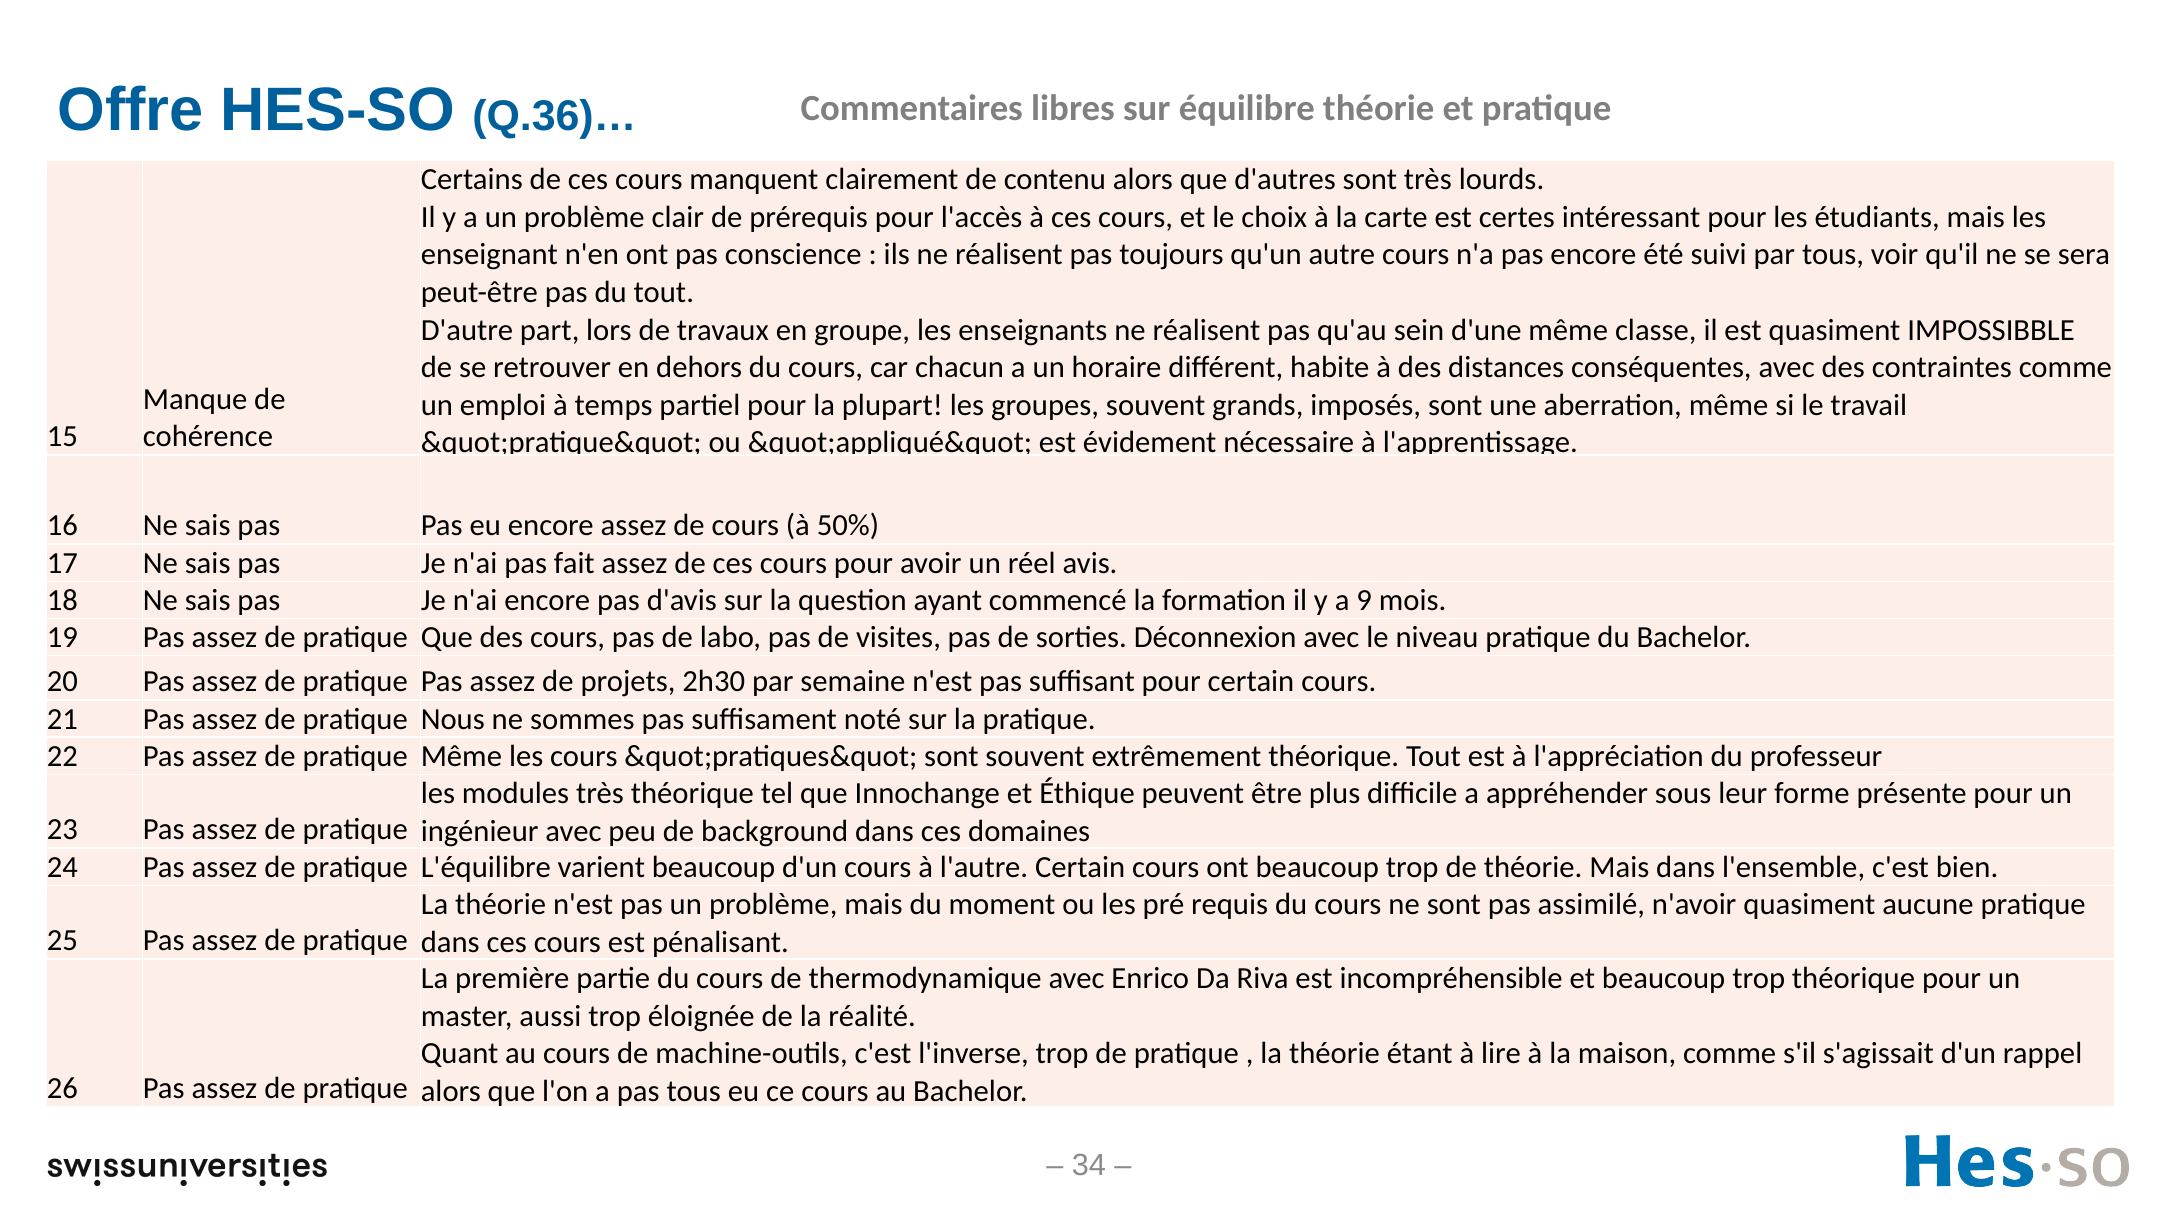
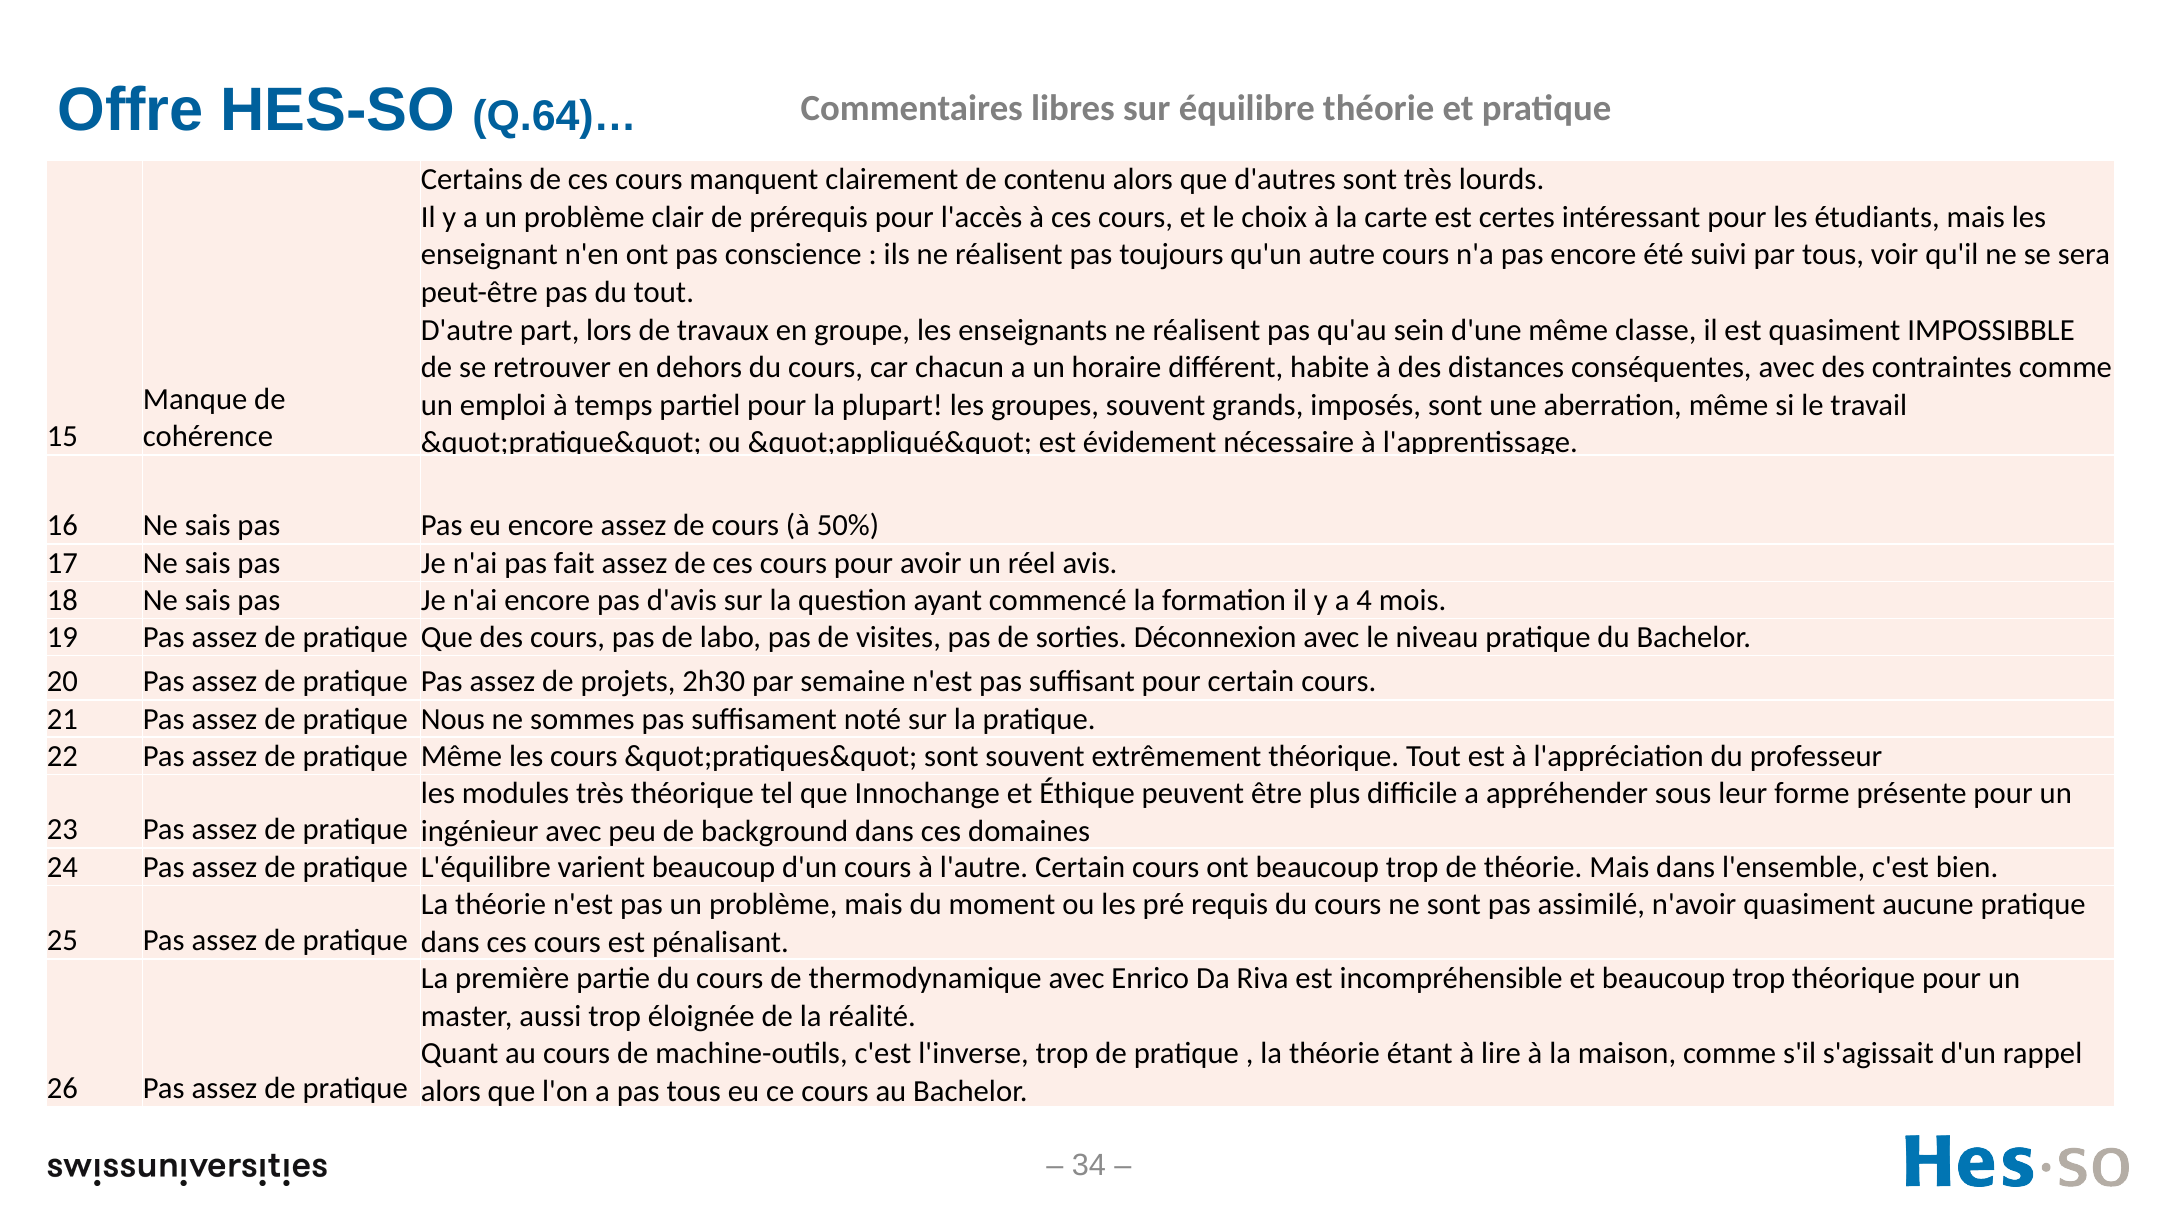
Q.36)…: Q.36)… -> Q.64)…
9: 9 -> 4
